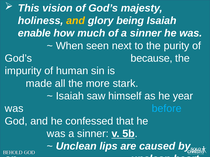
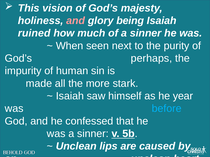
and at (76, 21) colour: yellow -> pink
enable: enable -> ruined
because: because -> perhaps
